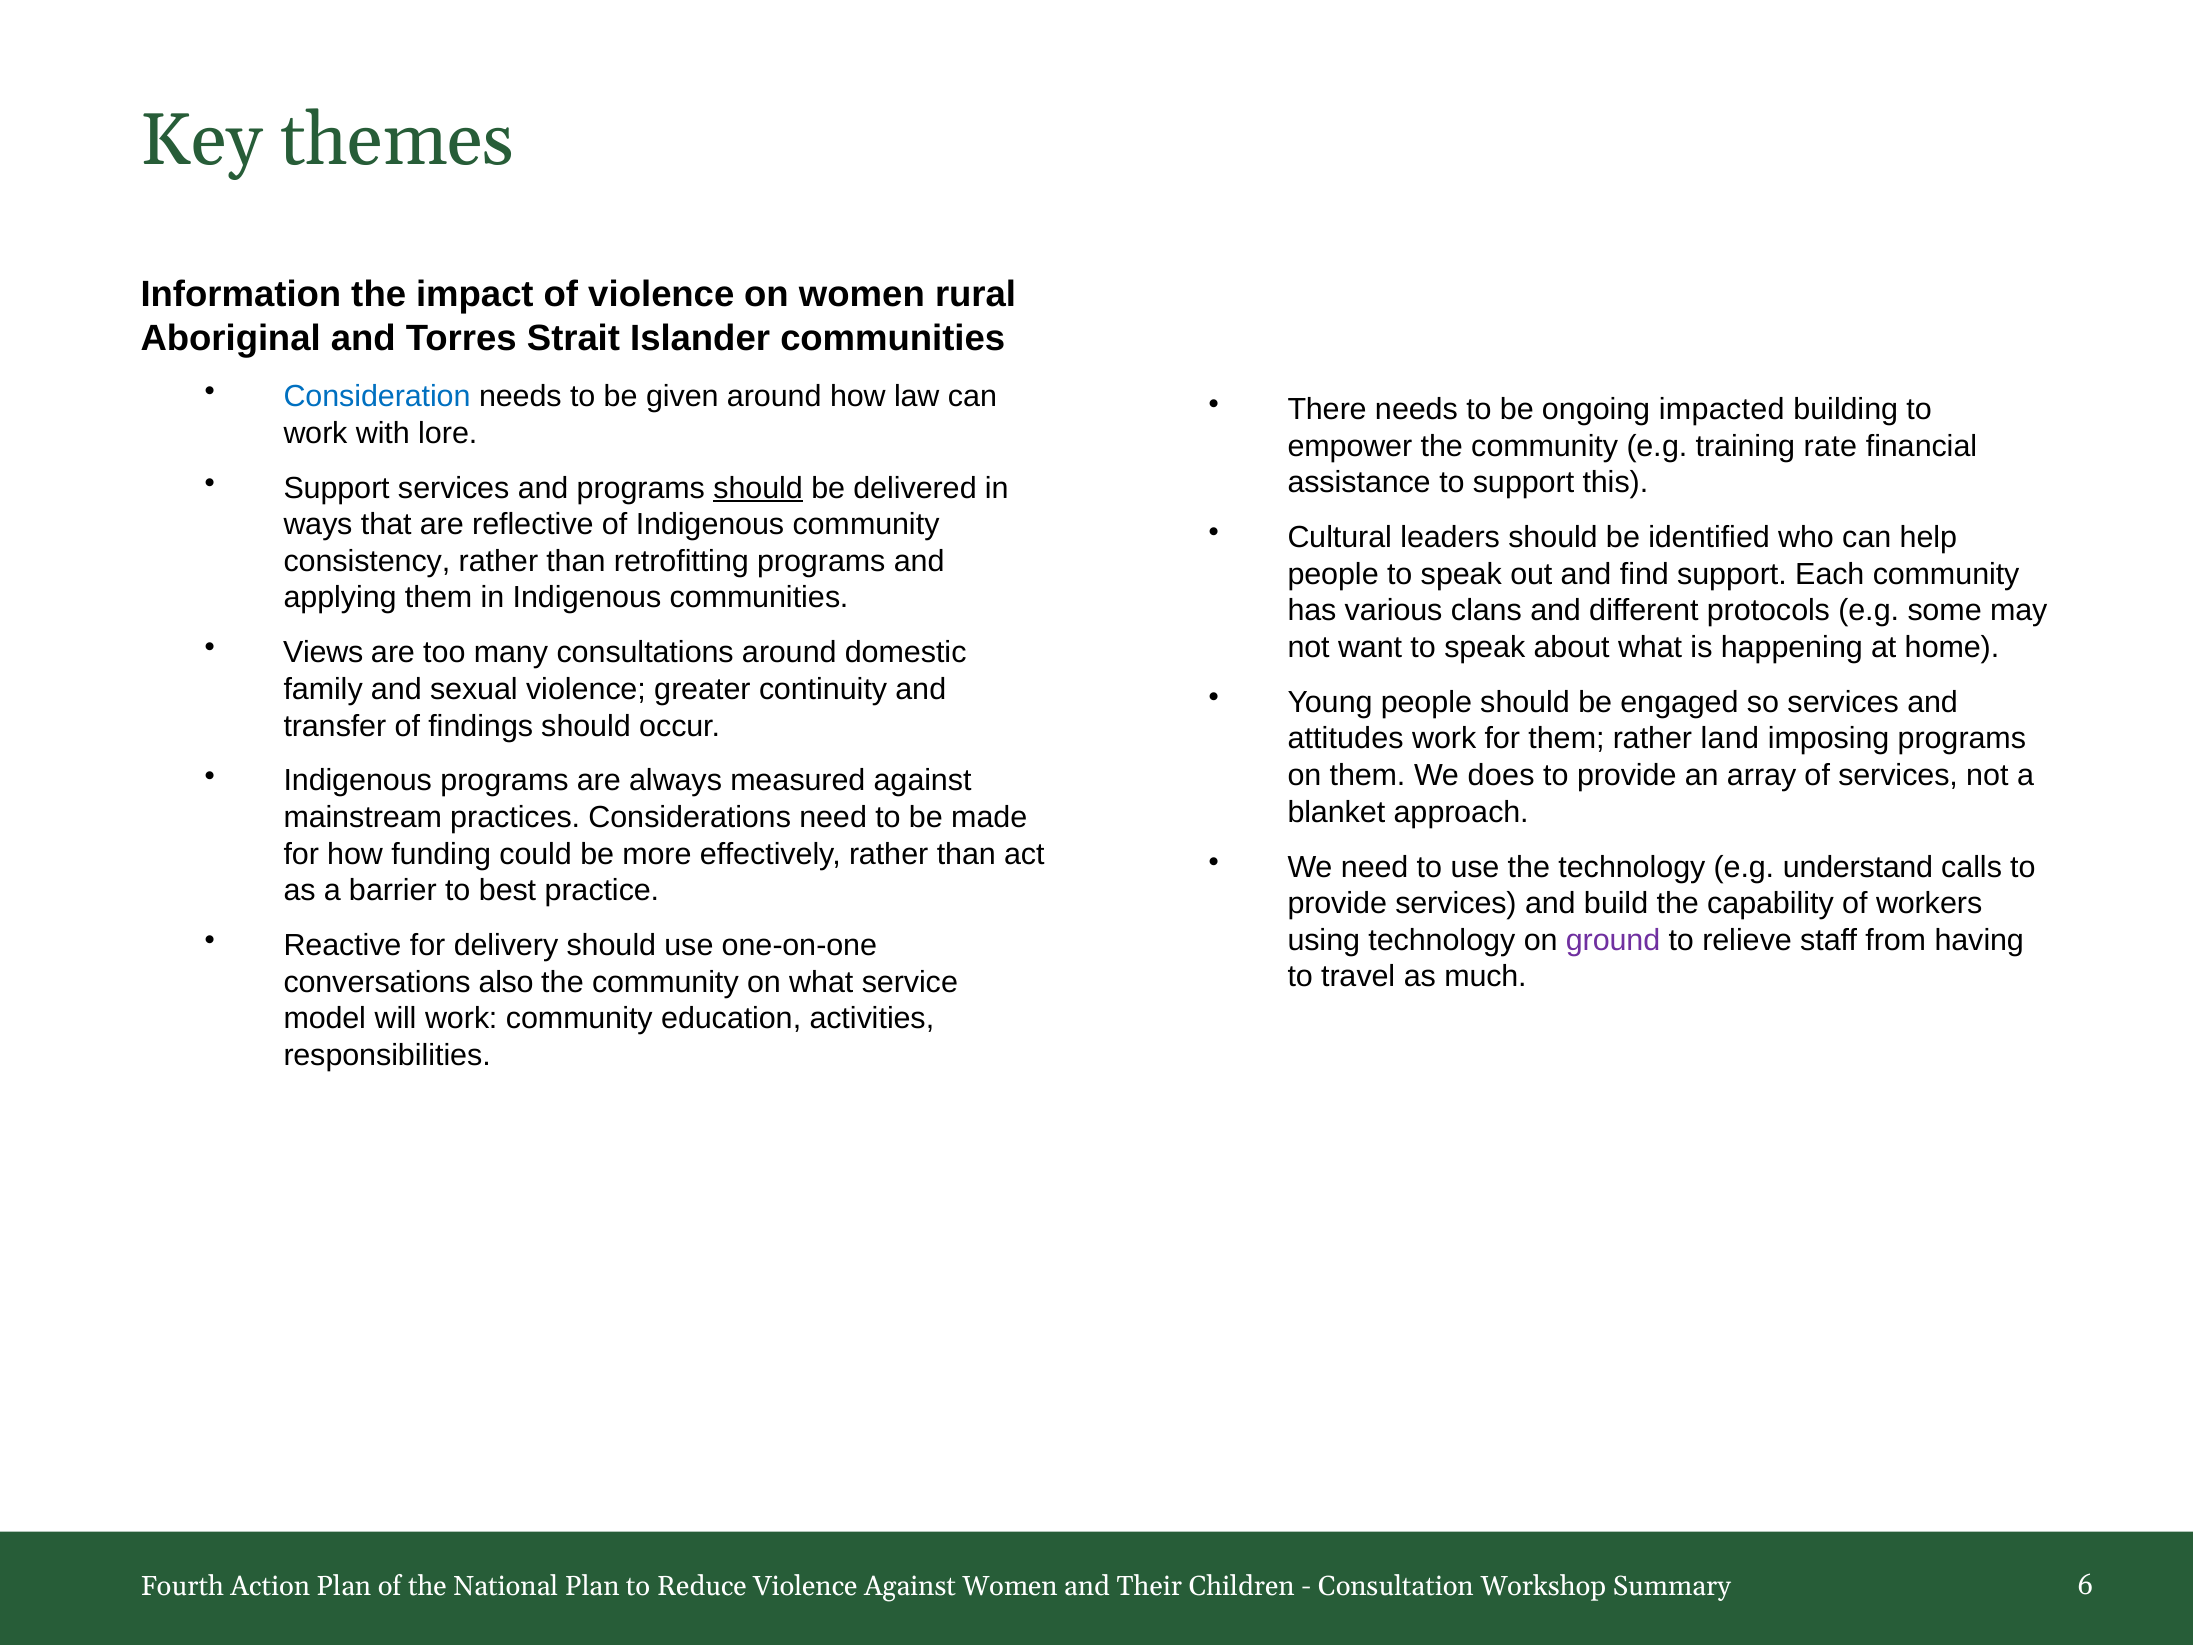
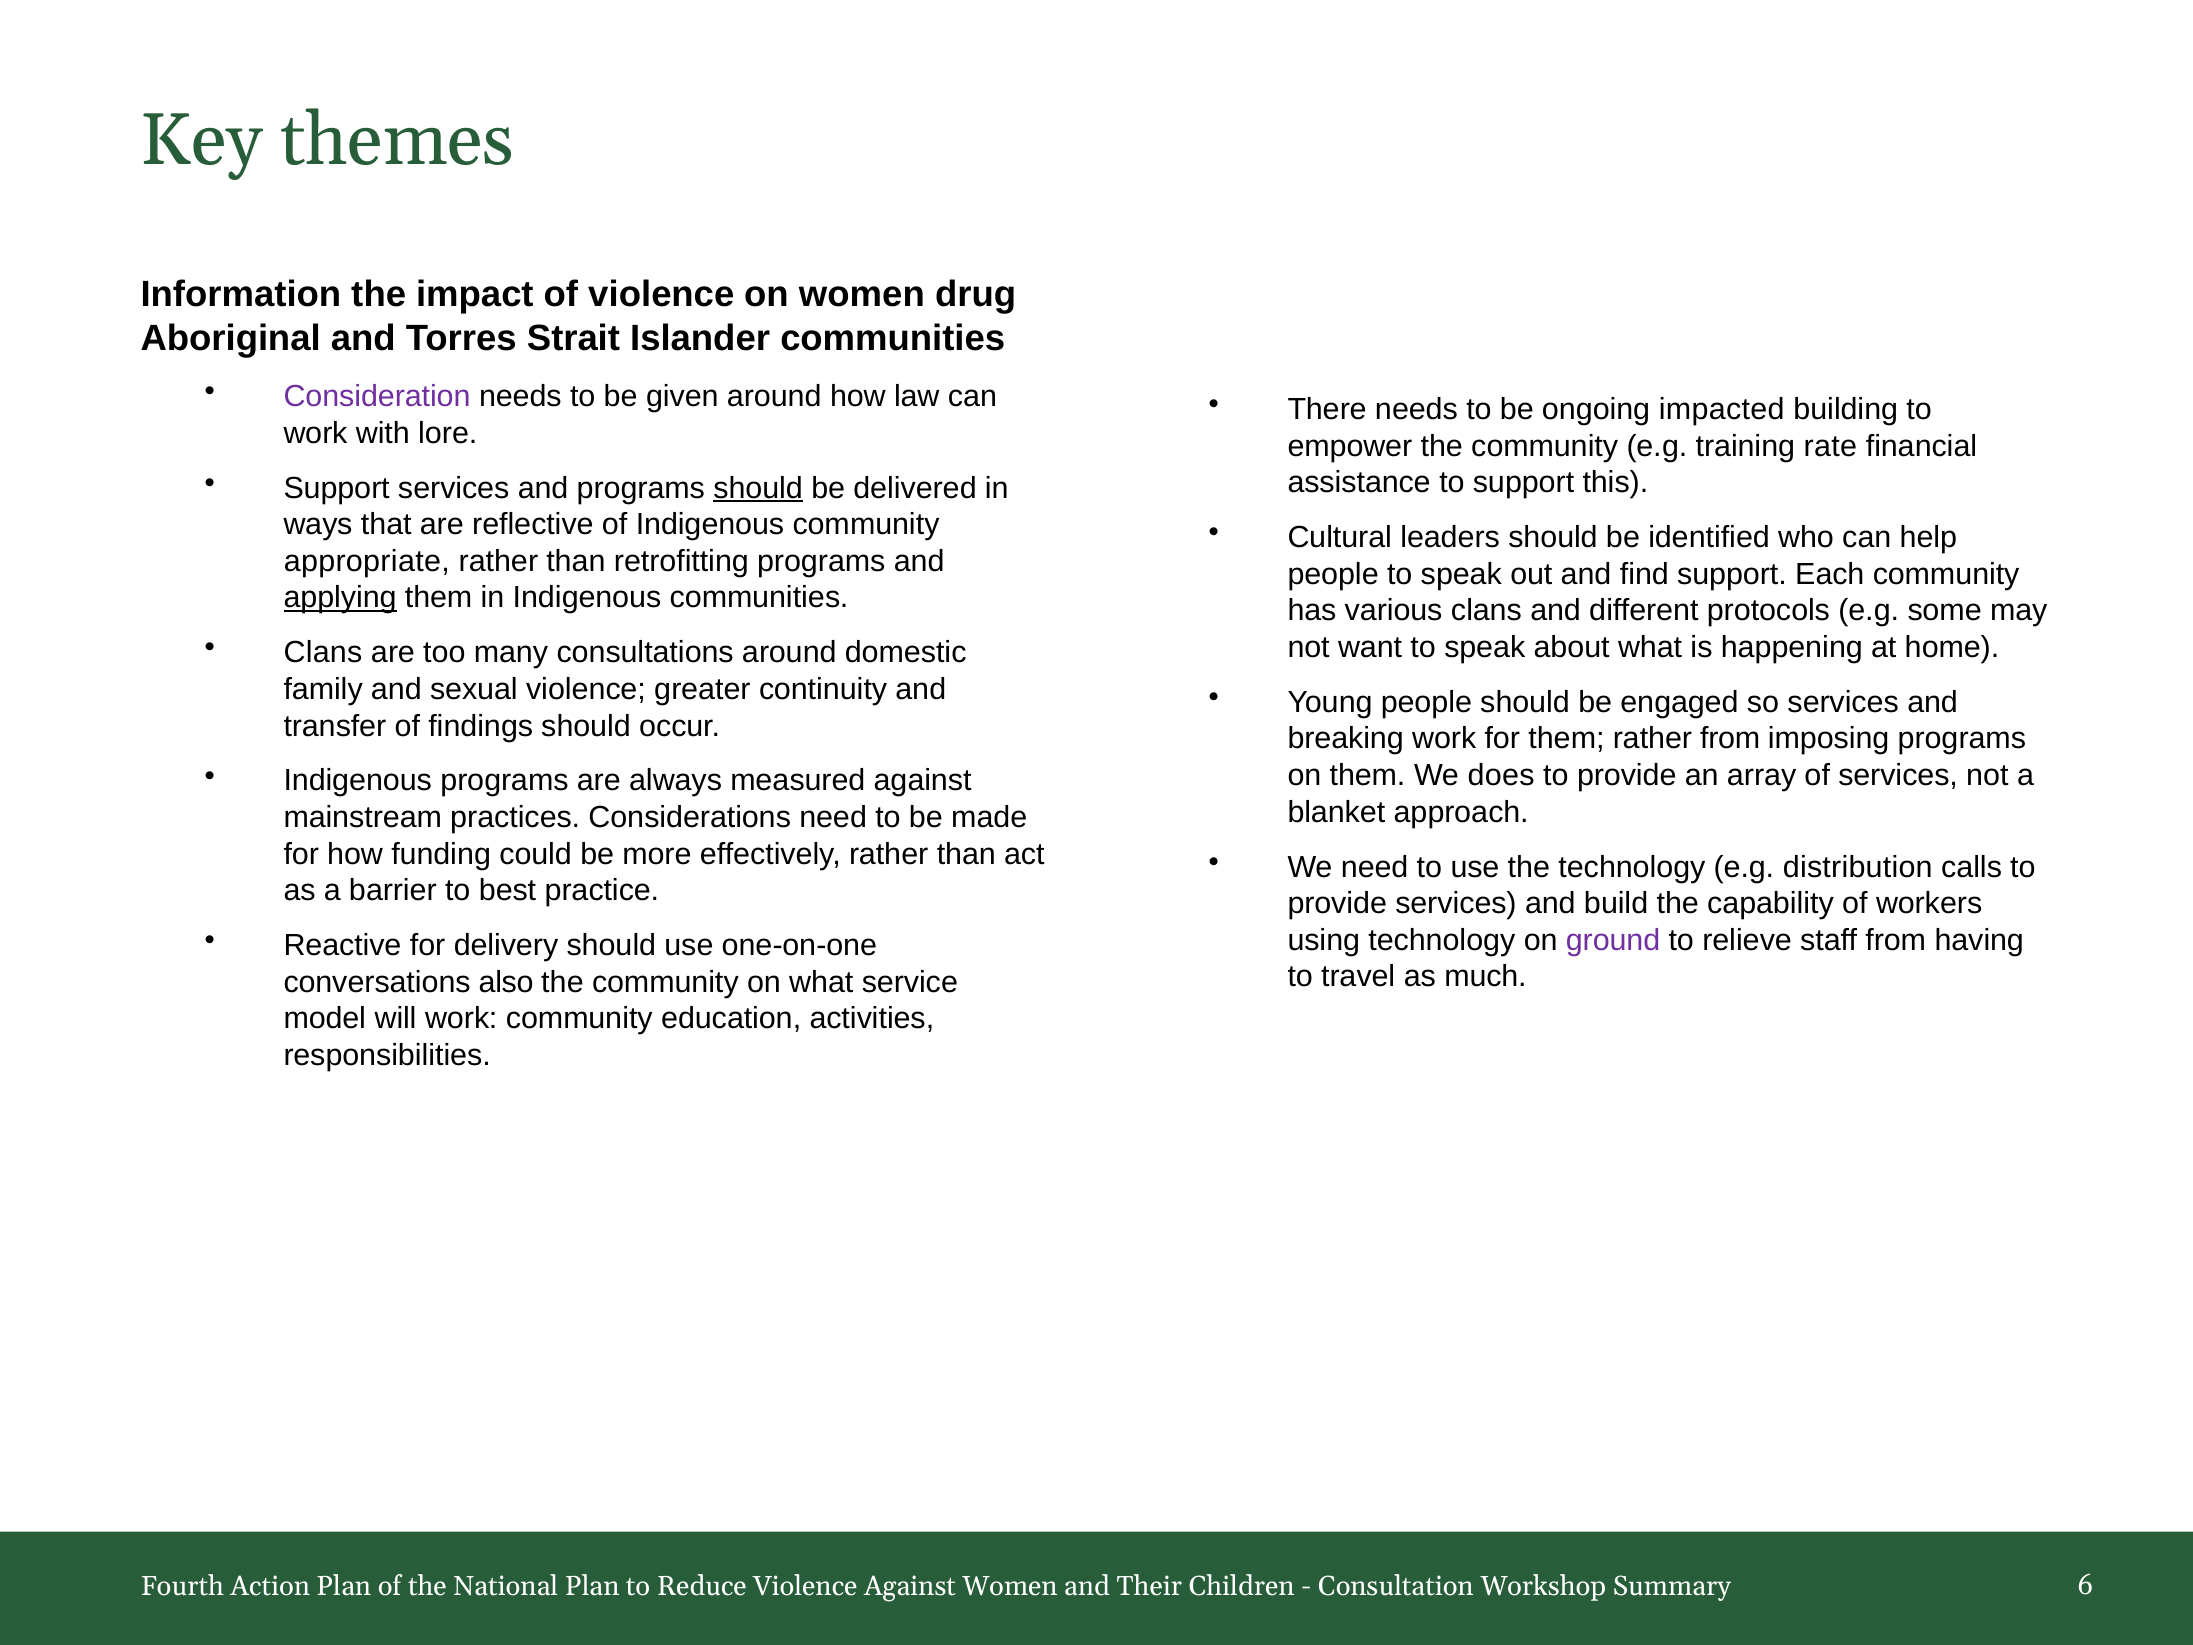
rural: rural -> drug
Consideration colour: blue -> purple
consistency: consistency -> appropriate
applying underline: none -> present
Views at (323, 653): Views -> Clans
attitudes: attitudes -> breaking
rather land: land -> from
understand: understand -> distribution
